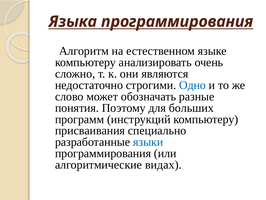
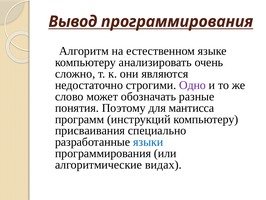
Языка: Языка -> Вывод
Одно colour: blue -> purple
больших: больших -> мантисса
